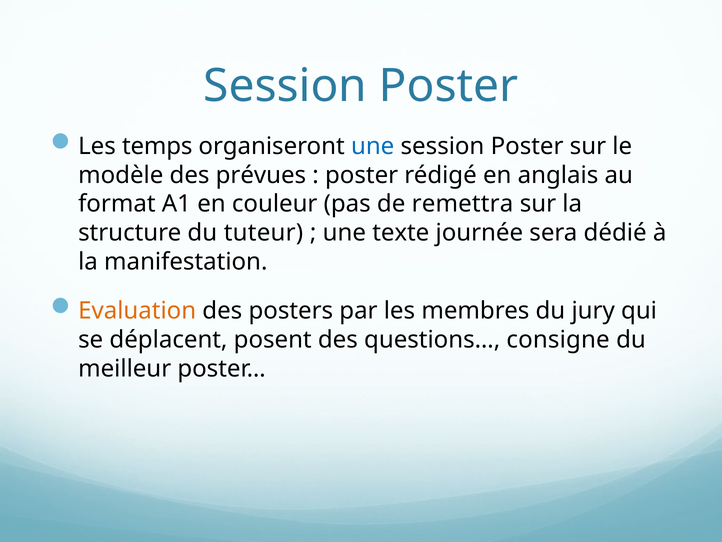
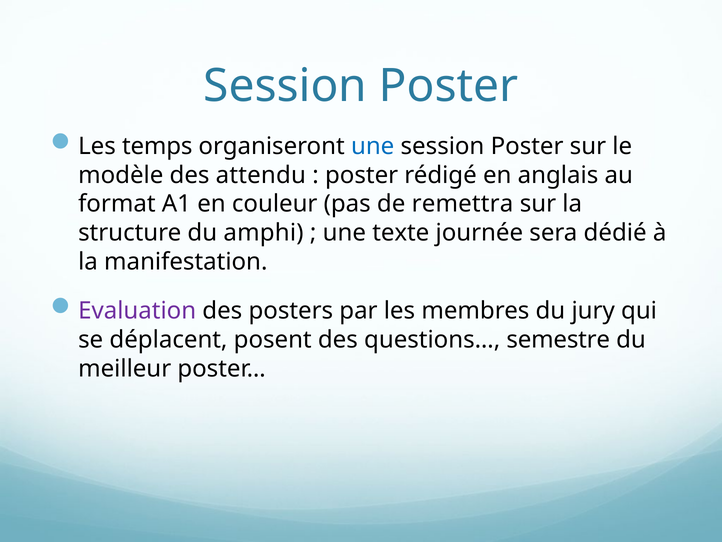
prévues: prévues -> attendu
tuteur: tuteur -> amphi
Evaluation colour: orange -> purple
consigne: consigne -> semestre
